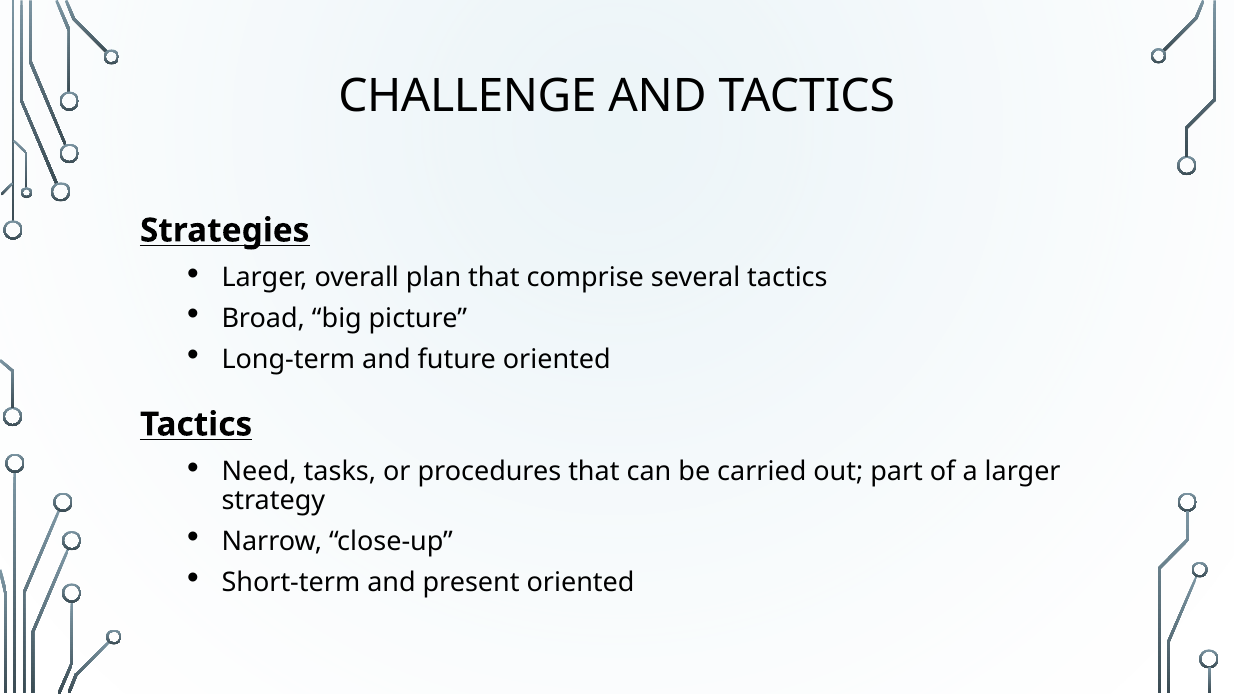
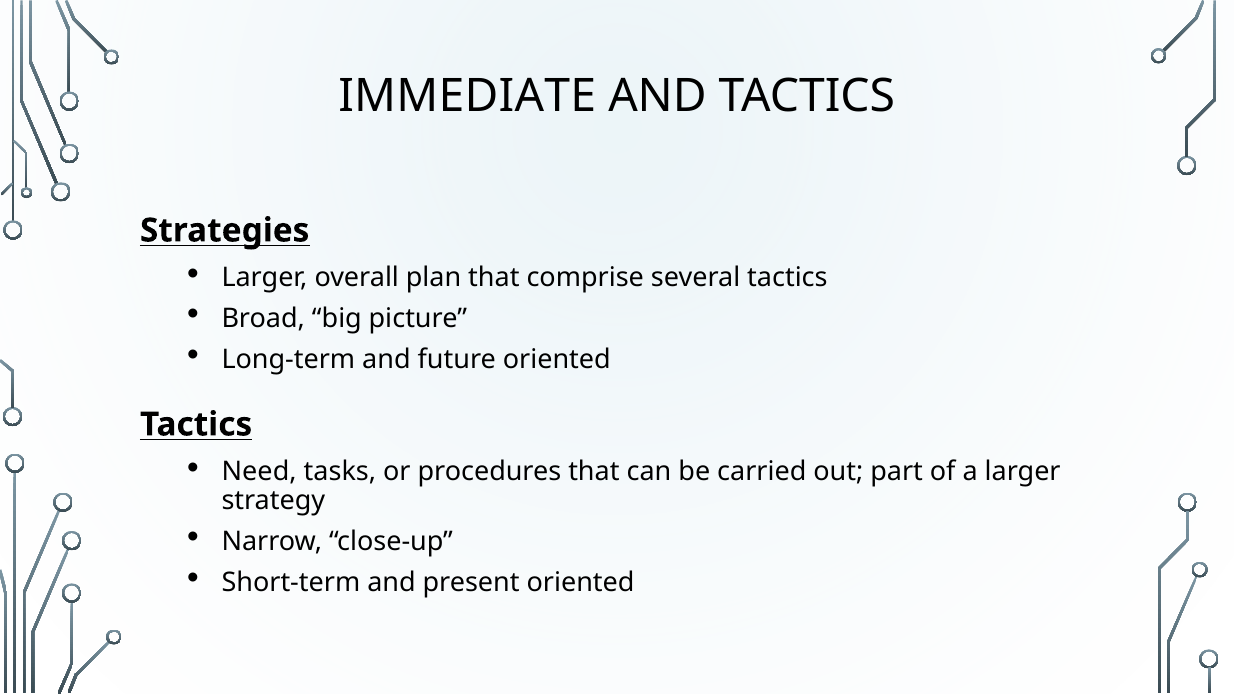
CHALLENGE: CHALLENGE -> IMMEDIATE
